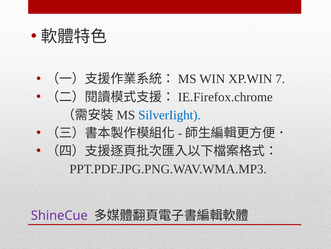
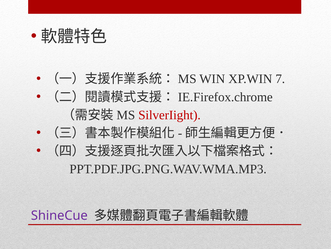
SilverIight colour: blue -> red
